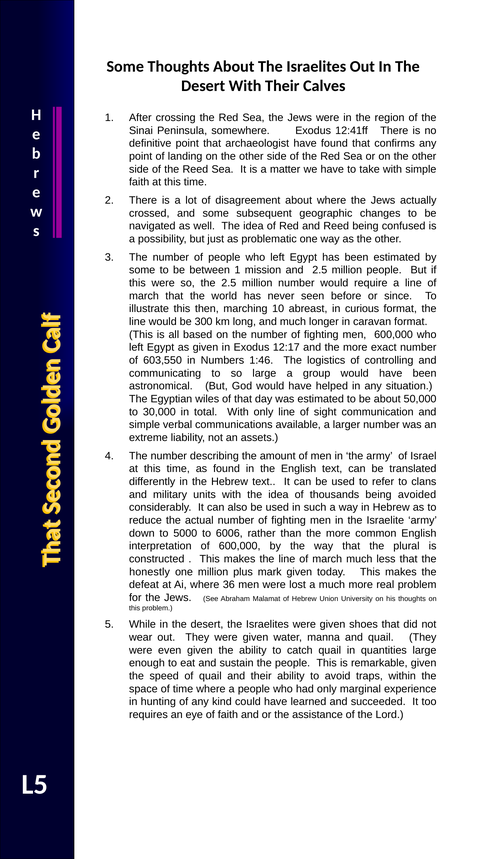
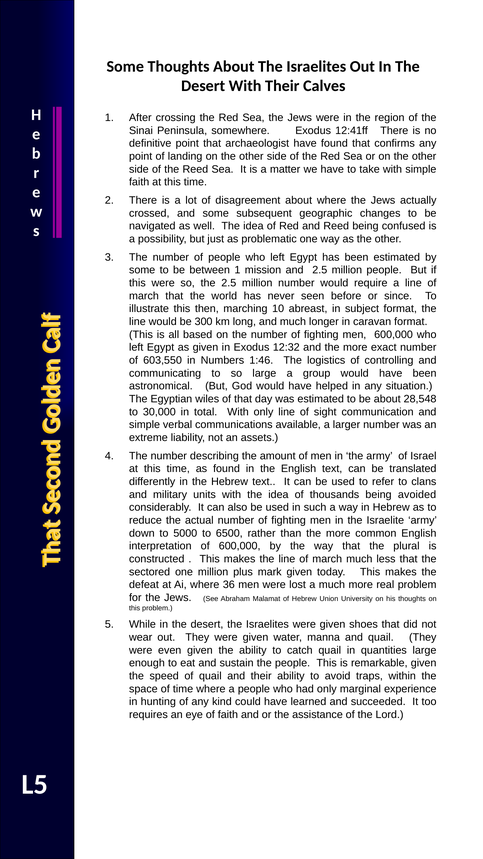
curious: curious -> subject
12:17: 12:17 -> 12:32
50,000: 50,000 -> 28,548
6006: 6006 -> 6500
honestly: honestly -> sectored
